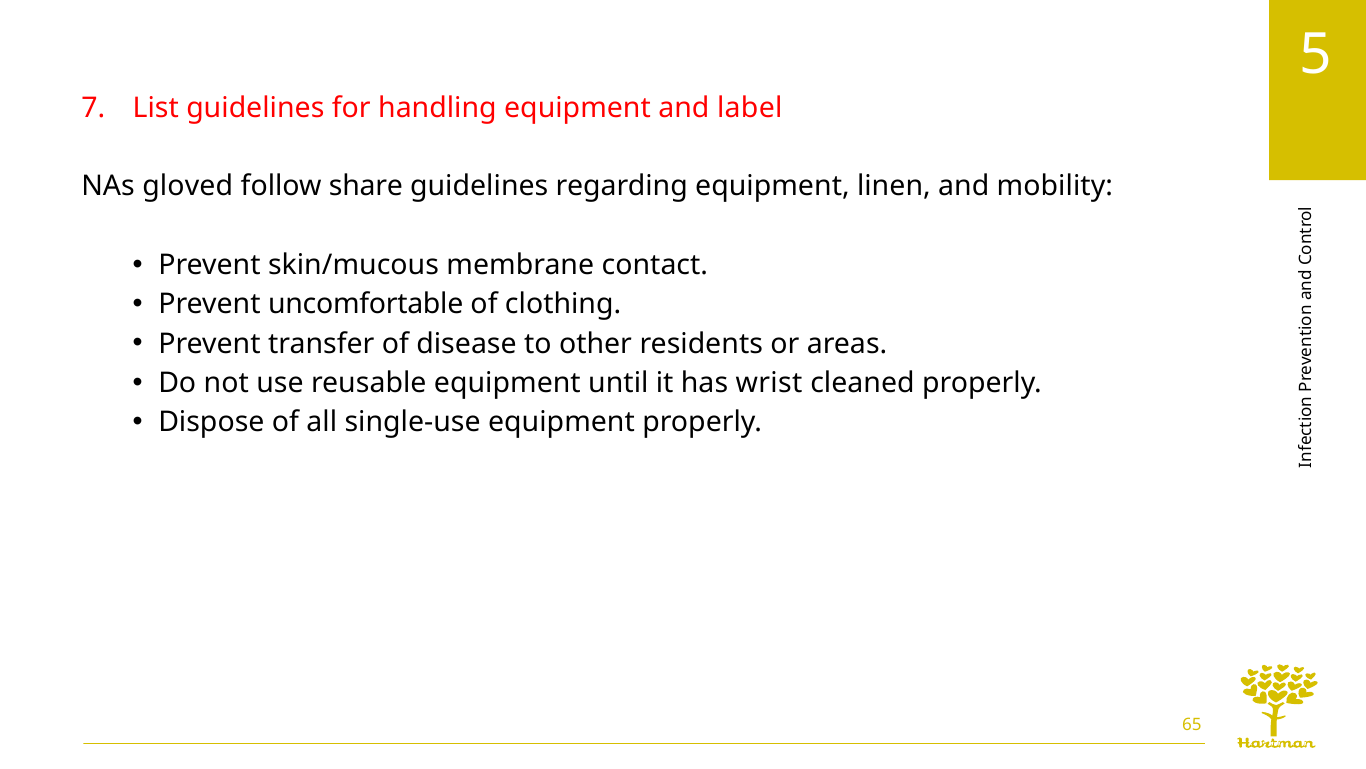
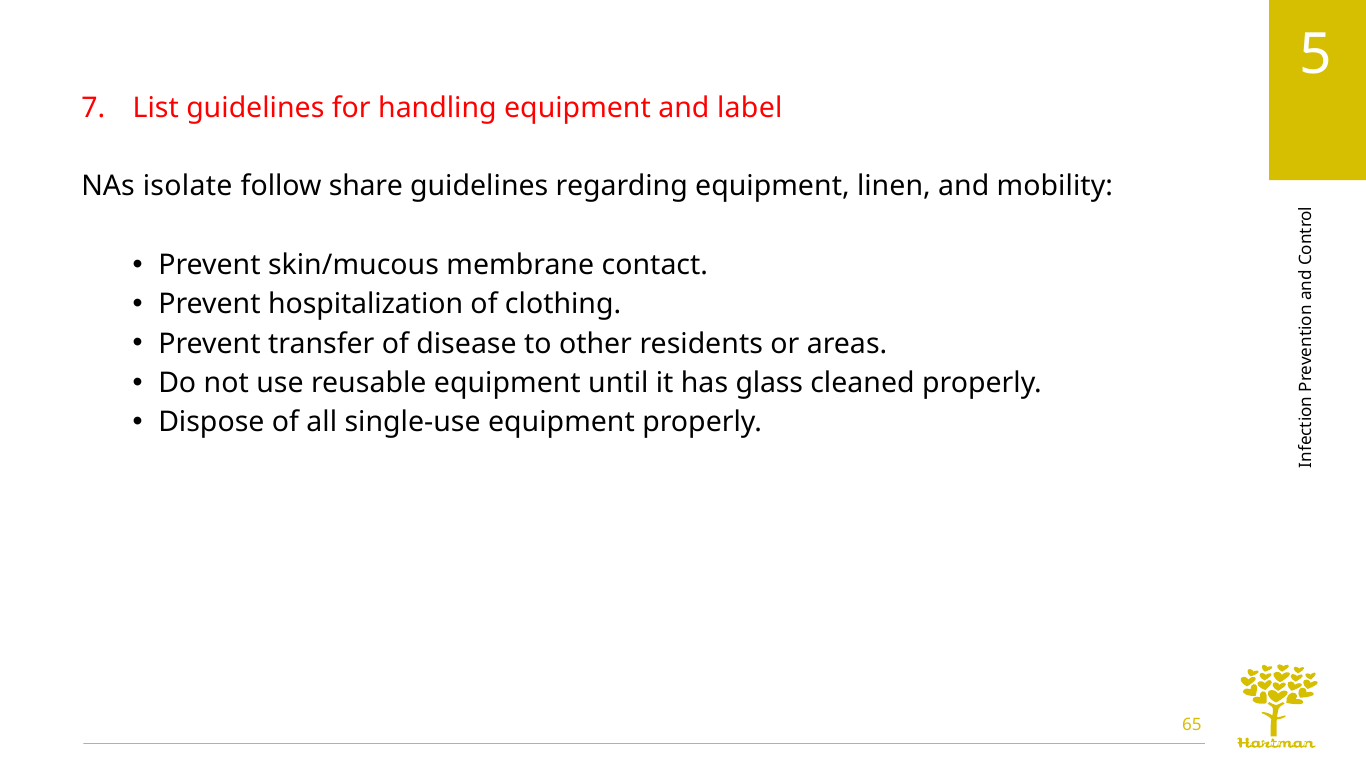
gloved: gloved -> isolate
uncomfortable: uncomfortable -> hospitalization
wrist: wrist -> glass
